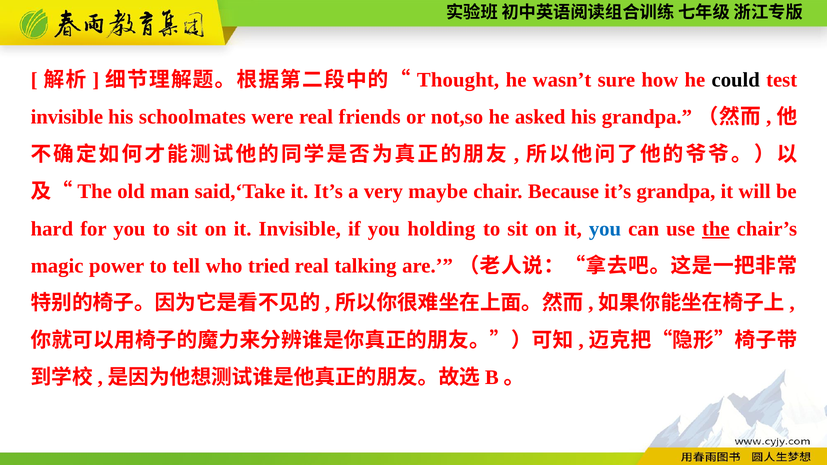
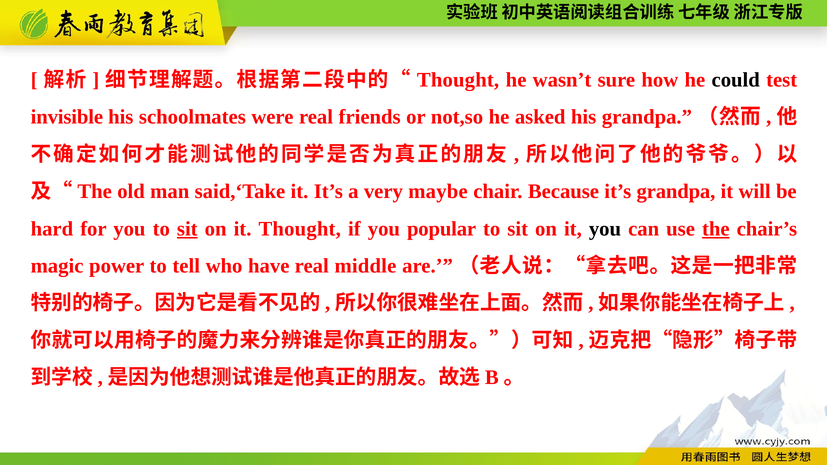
sit at (187, 229) underline: none -> present
it Invisible: Invisible -> Thought
holding: holding -> popular
you at (605, 229) colour: blue -> black
tried: tried -> have
talking: talking -> middle
